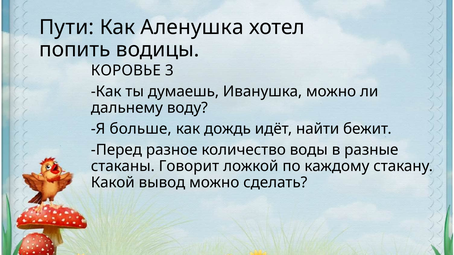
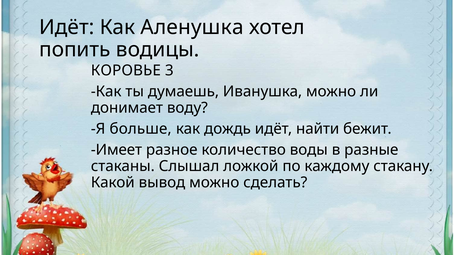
Пути at (67, 27): Пути -> Идёт
дальнему: дальнему -> донимает
Перед: Перед -> Имеет
Говорит: Говорит -> Слышал
